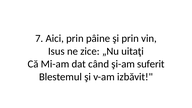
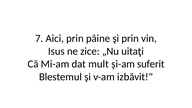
când: când -> mult
